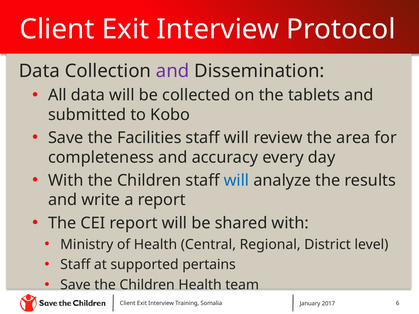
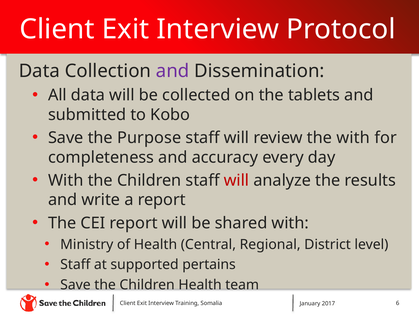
Facilities: Facilities -> Purpose
the area: area -> with
will at (236, 181) colour: blue -> red
